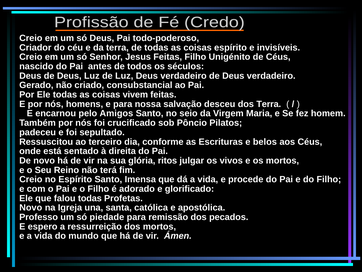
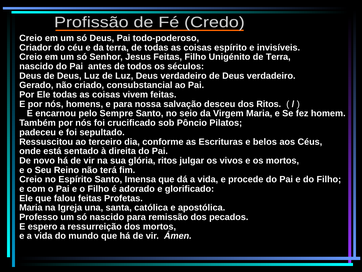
de Céus: Céus -> Terra
dos Terra: Terra -> Ritos
Amigos: Amigos -> Sempre
falou todas: todas -> feitas
Novo at (31, 207): Novo -> Maria
só piedade: piedade -> nascido
